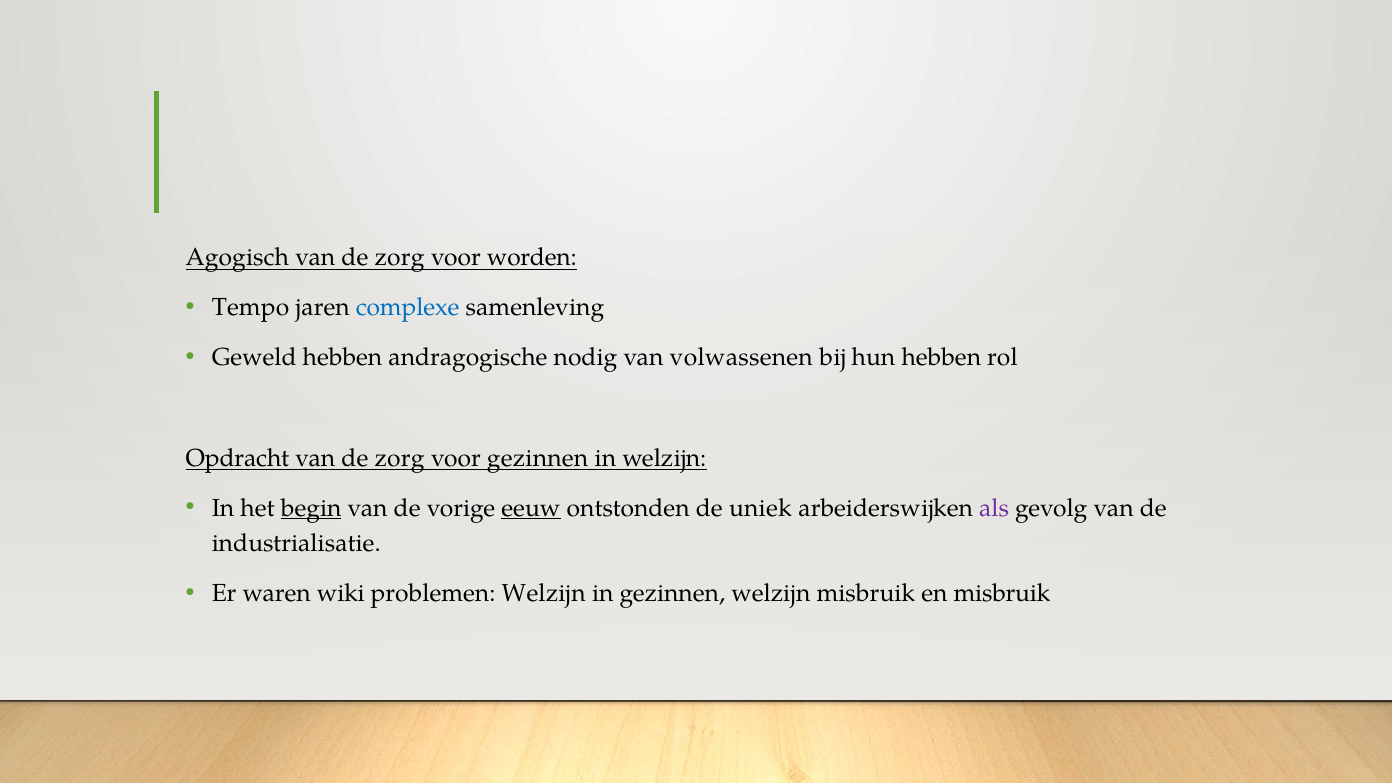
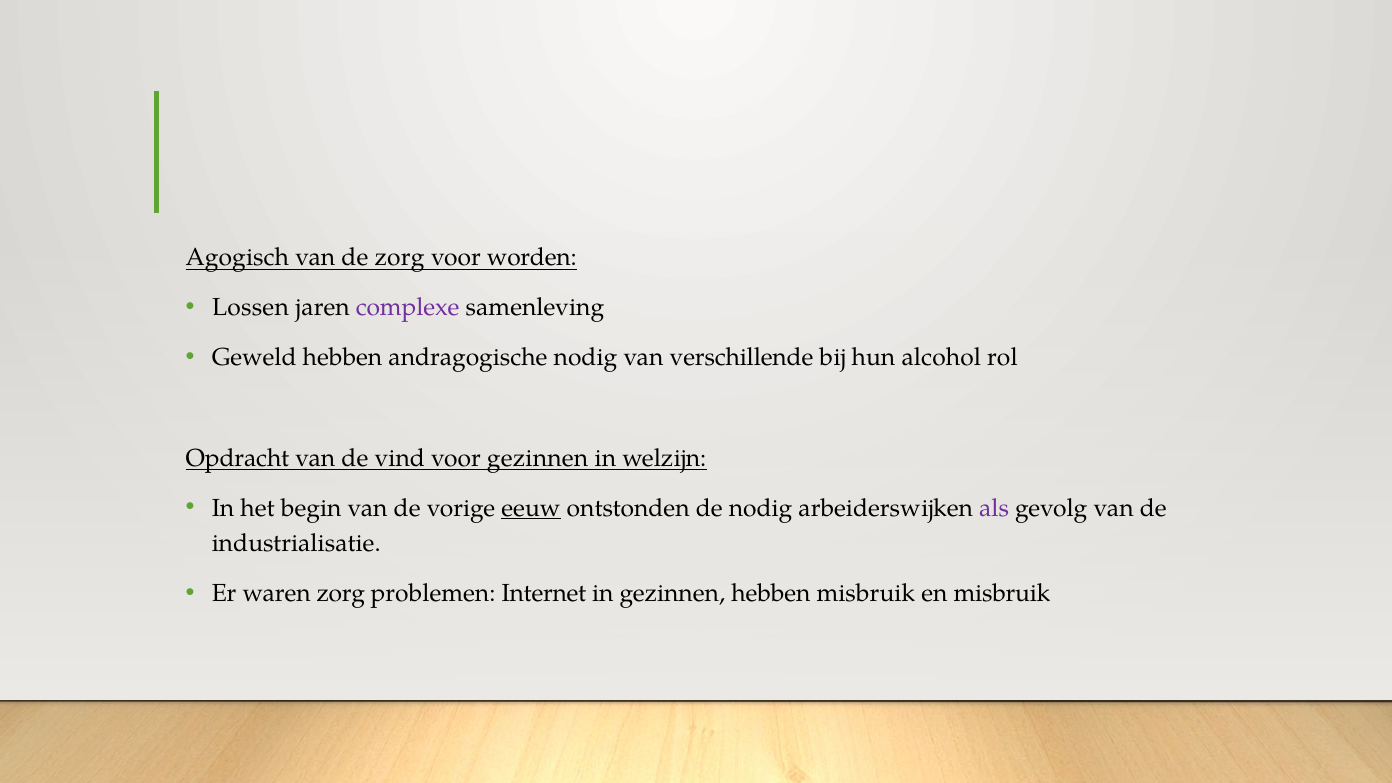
Tempo: Tempo -> Lossen
complexe colour: blue -> purple
volwassenen: volwassenen -> verschillende
hun hebben: hebben -> alcohol
zorg at (400, 458): zorg -> vind
begin underline: present -> none
de uniek: uniek -> nodig
waren wiki: wiki -> zorg
problemen Welzijn: Welzijn -> Internet
gezinnen welzijn: welzijn -> hebben
